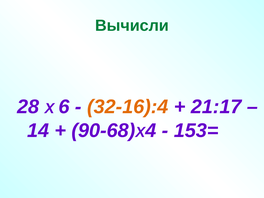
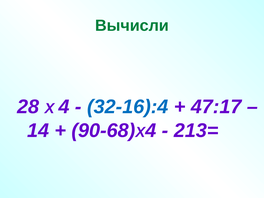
28 Х 6: 6 -> 4
32-16):4 colour: orange -> blue
21:17: 21:17 -> 47:17
153=: 153= -> 213=
